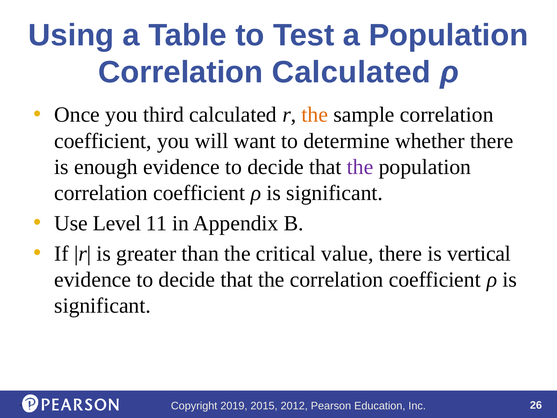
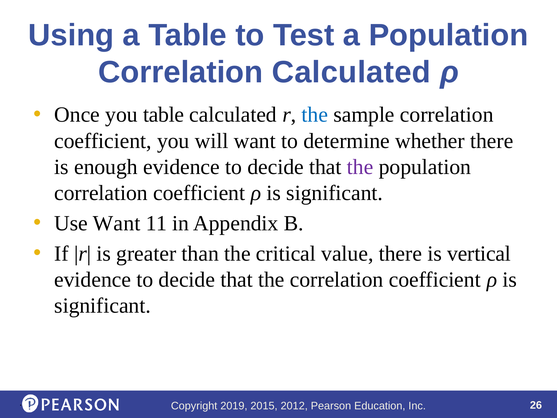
you third: third -> table
the at (315, 115) colour: orange -> blue
Use Level: Level -> Want
